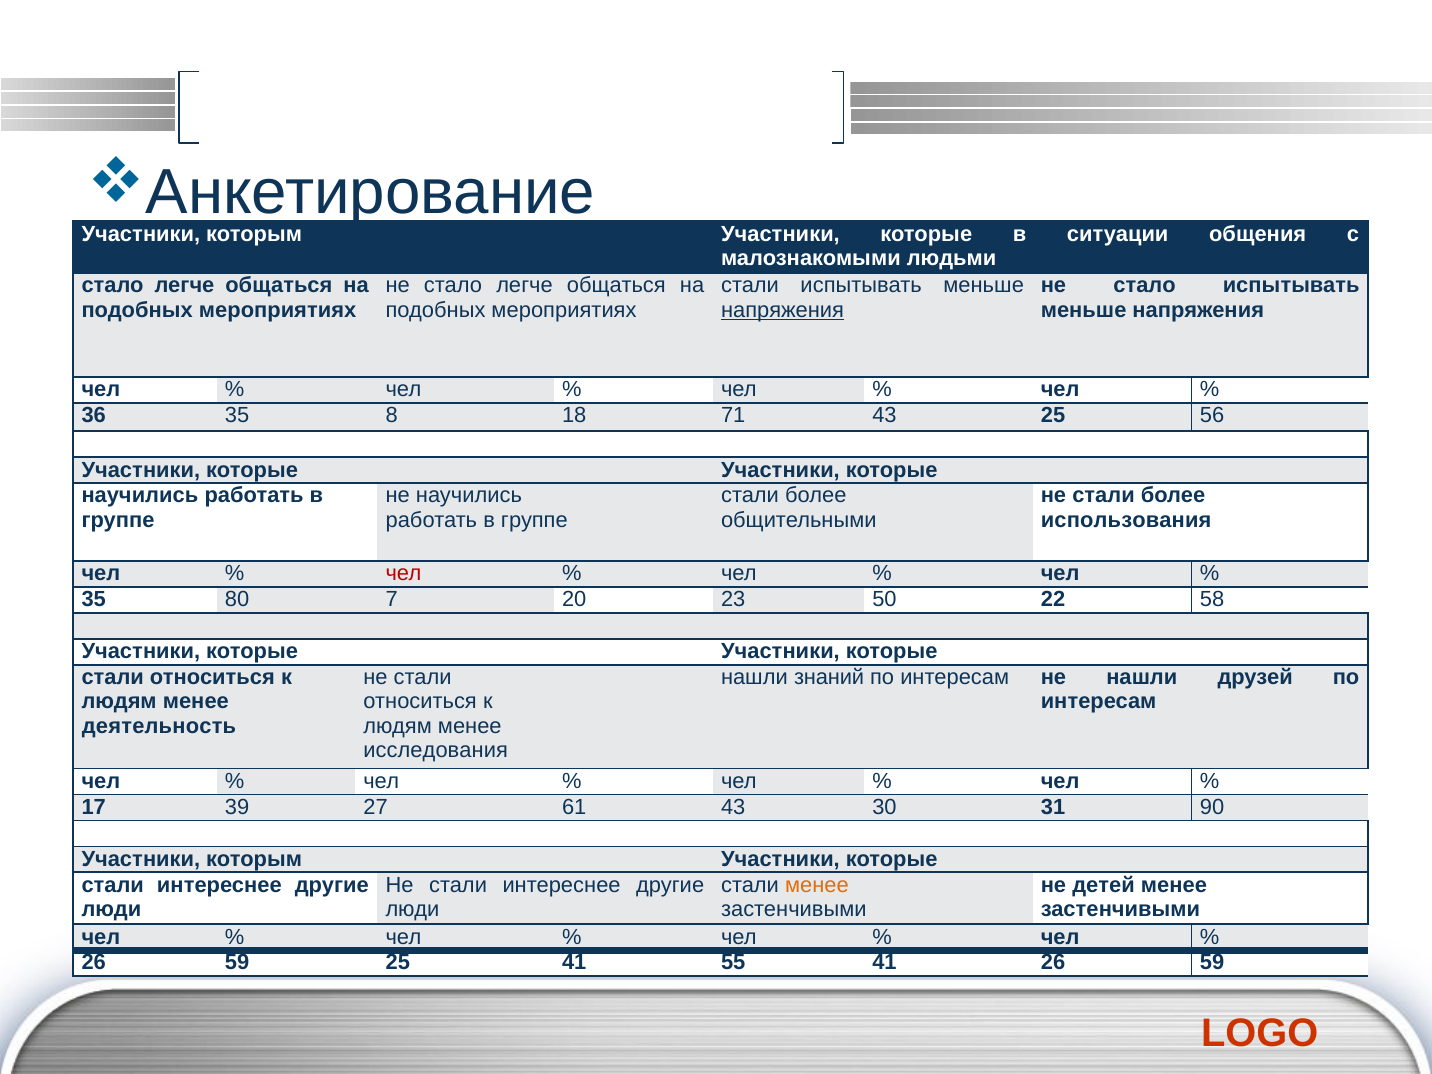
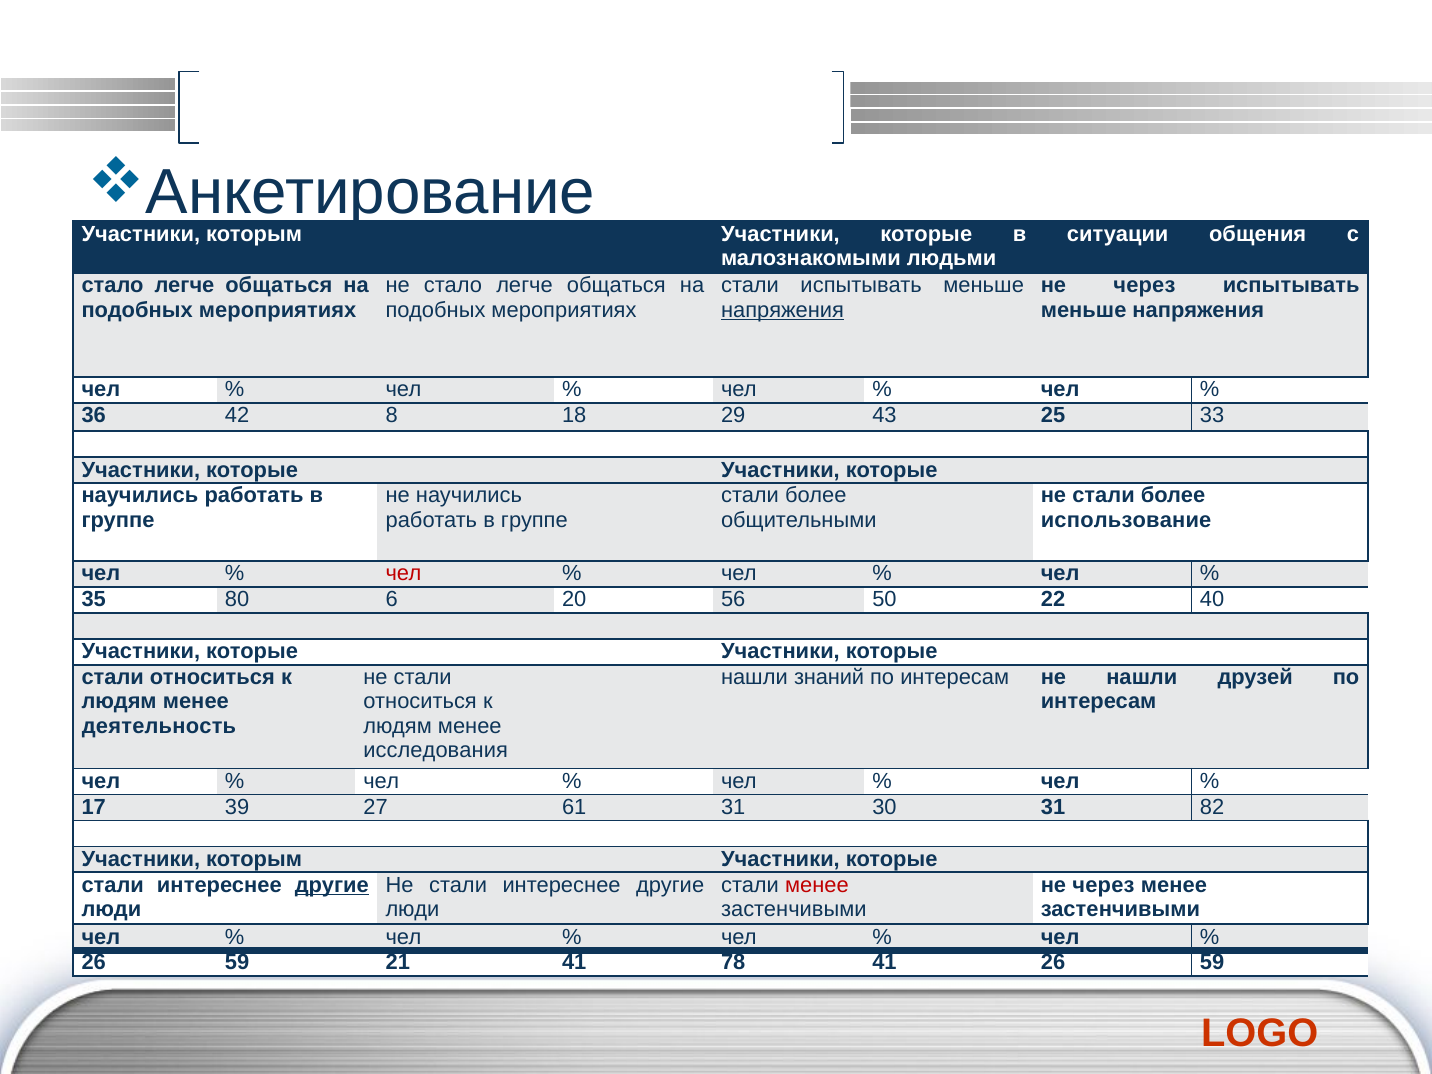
стало at (1145, 286): стало -> через
36 35: 35 -> 42
71: 71 -> 29
56: 56 -> 33
использования: использования -> использование
7: 7 -> 6
23: 23 -> 56
58: 58 -> 40
61 43: 43 -> 31
90: 90 -> 82
другие at (332, 885) underline: none -> present
менее at (817, 885) colour: orange -> red
детей at (1104, 885): детей -> через
59 25: 25 -> 21
55: 55 -> 78
